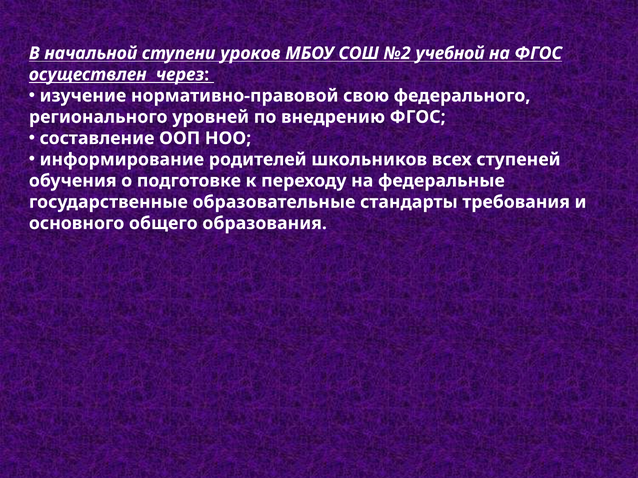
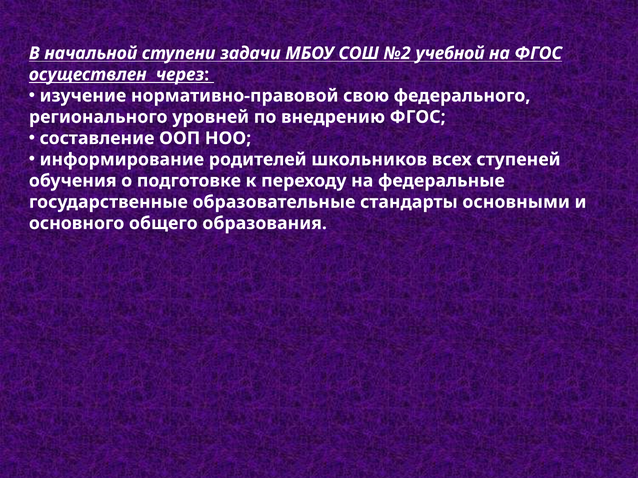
уроков: уроков -> задачи
требования: требования -> основными
